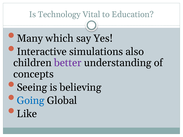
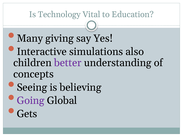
which: which -> giving
Going colour: blue -> purple
Like: Like -> Gets
